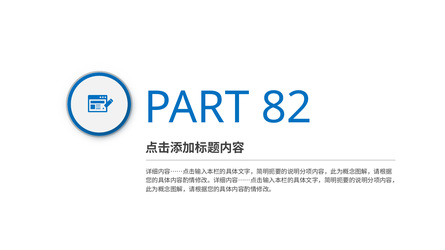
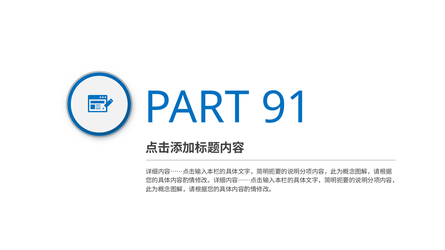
82: 82 -> 91
